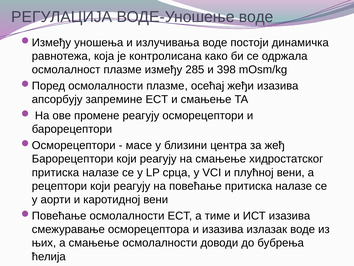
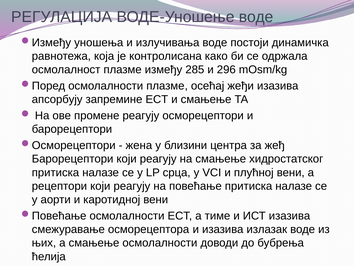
398: 398 -> 296
масе: масе -> жена
